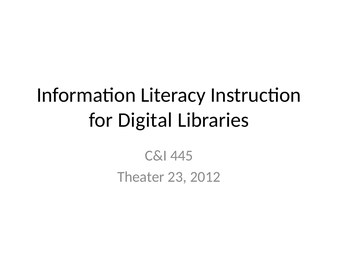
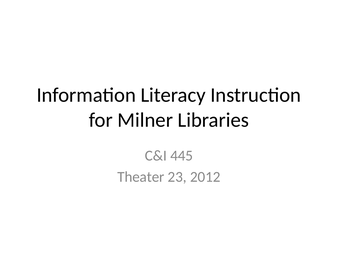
Digital: Digital -> Milner
